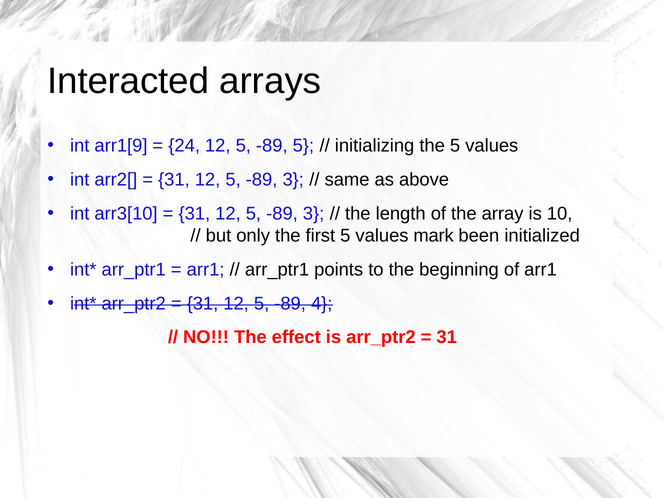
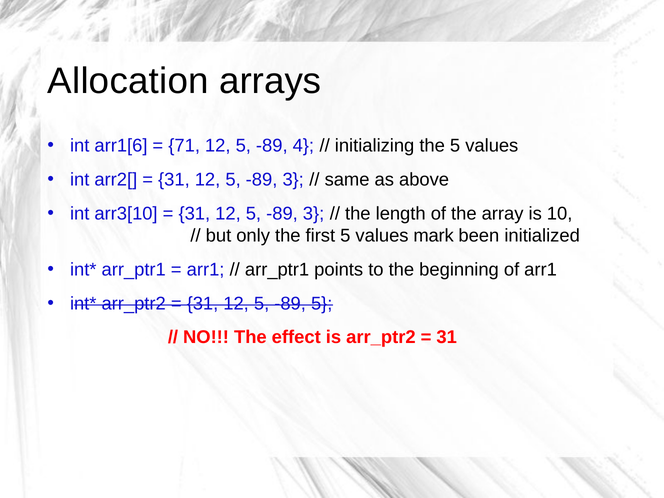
Interacted: Interacted -> Allocation
arr1[9: arr1[9 -> arr1[6
24: 24 -> 71
-89 5: 5 -> 4
-89 4: 4 -> 5
